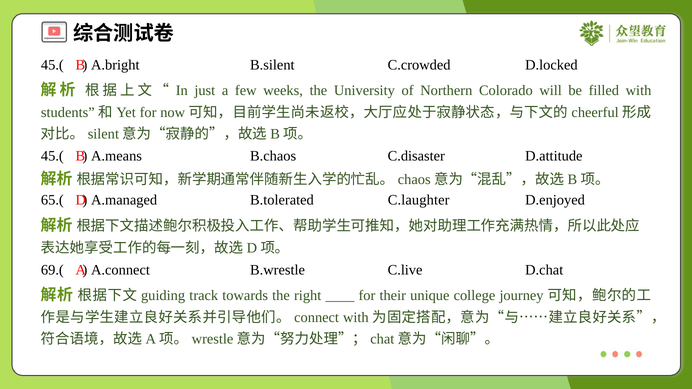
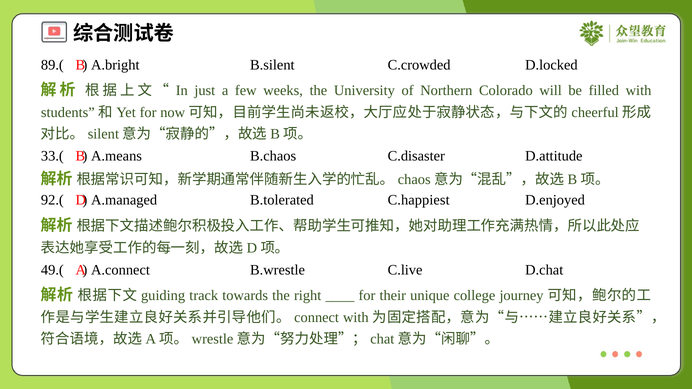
45.( at (52, 65): 45.( -> 89.(
45.( at (52, 156): 45.( -> 33.(
65.(: 65.( -> 92.(
C.laughter: C.laughter -> C.happiest
69.(: 69.( -> 49.(
